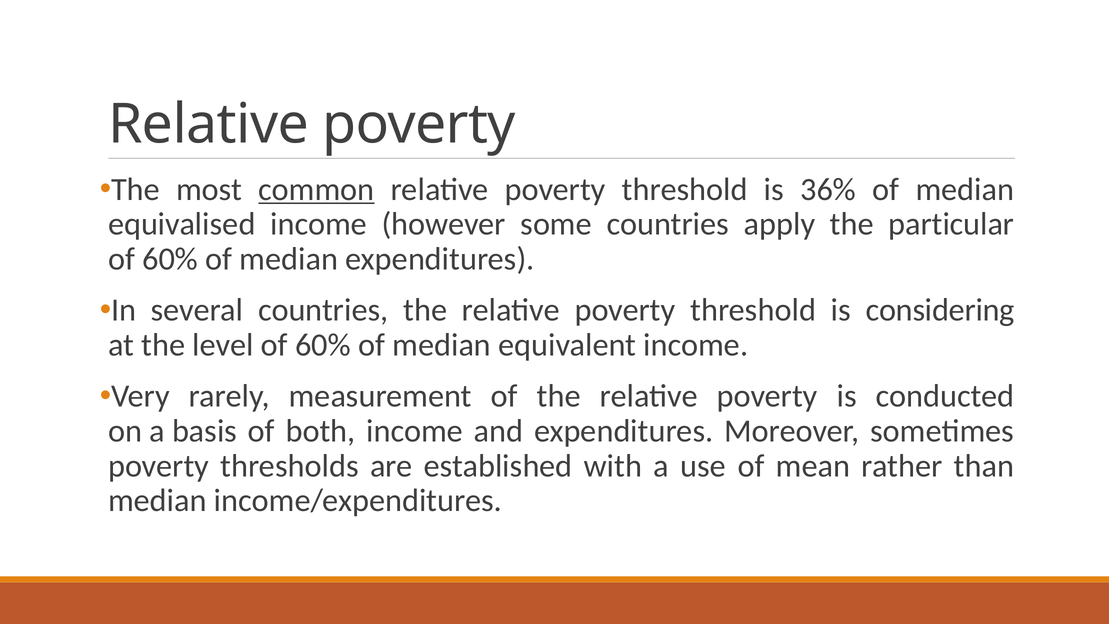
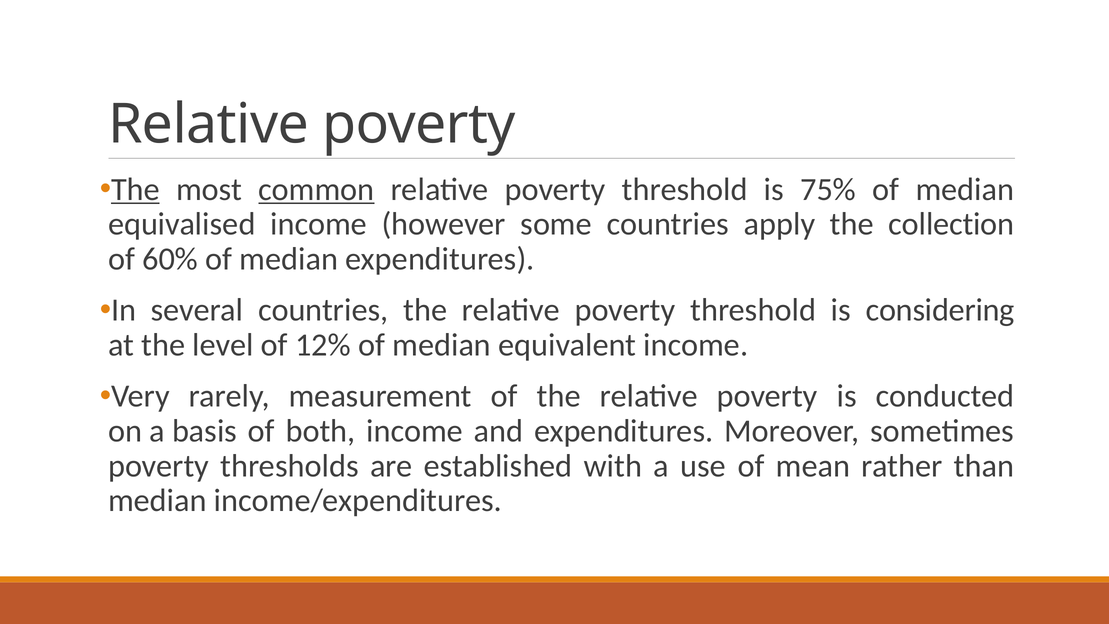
The at (135, 189) underline: none -> present
36%: 36% -> 75%
particular: particular -> collection
level of 60%: 60% -> 12%
